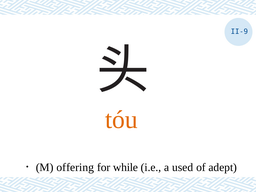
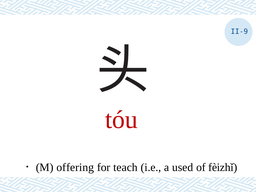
tóu colour: orange -> red
while: while -> teach
adept: adept -> fèizhǐ
